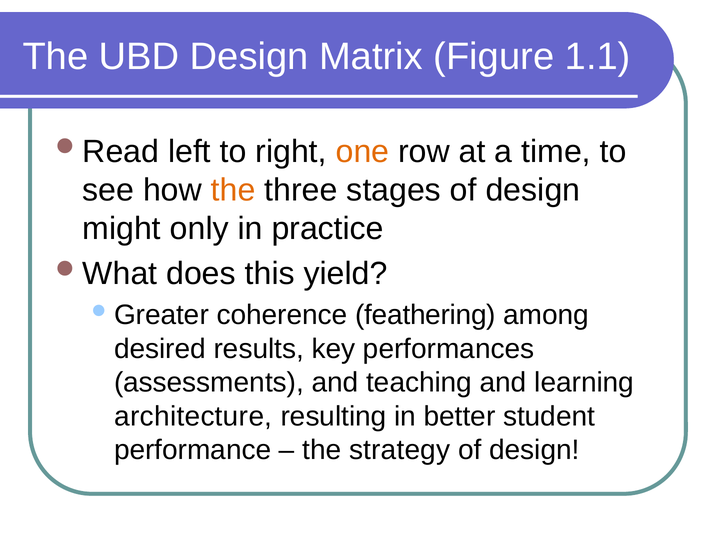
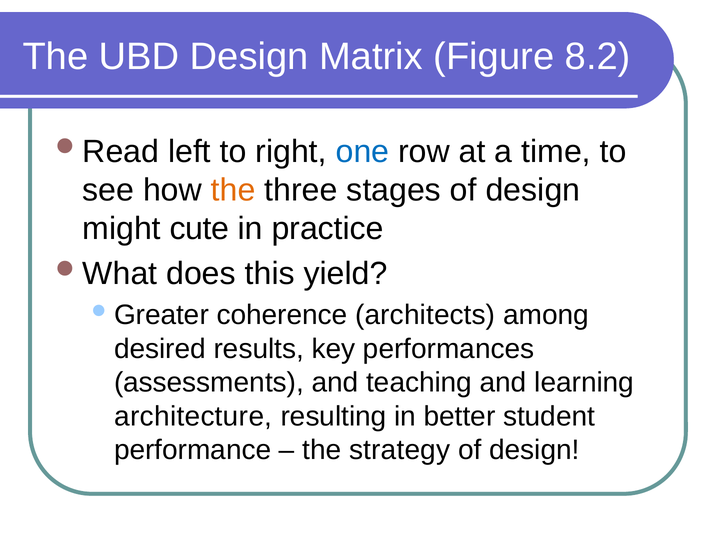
1.1: 1.1 -> 8.2
one colour: orange -> blue
only: only -> cute
feathering: feathering -> architects
